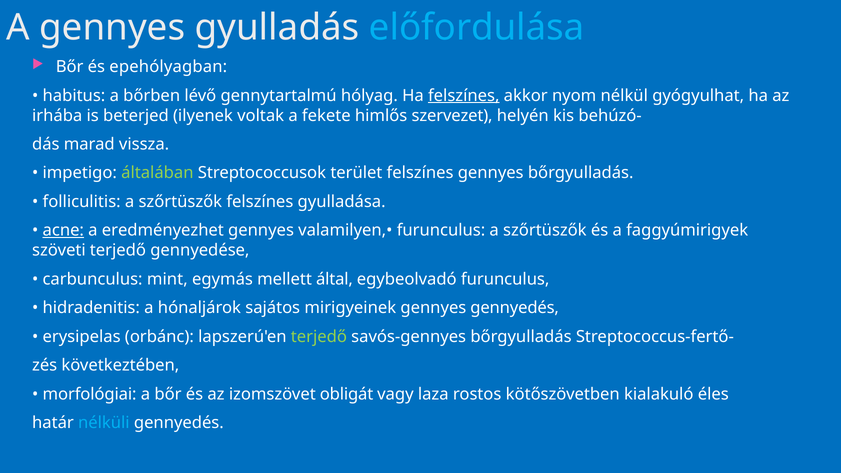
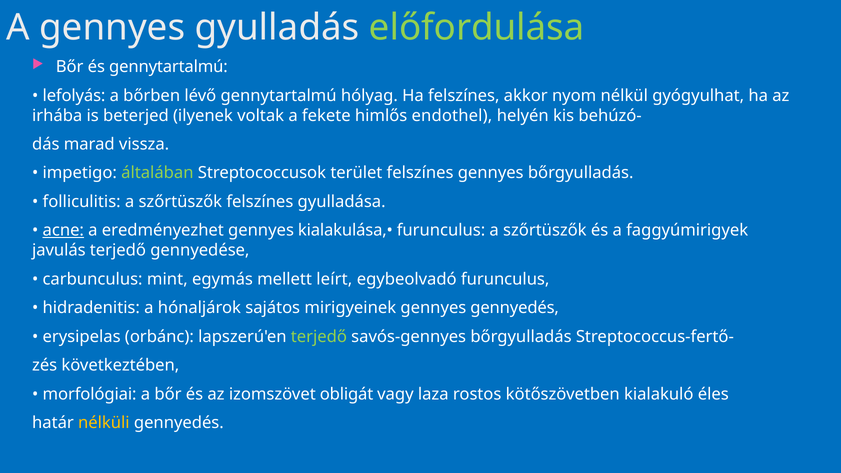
előfordulása colour: light blue -> light green
és epehólyagban: epehólyagban -> gennytartalmú
habitus: habitus -> lefolyás
felszínes at (464, 96) underline: present -> none
szervezet: szervezet -> endothel
valamilyen,•: valamilyen,• -> kialakulása,•
szöveti: szöveti -> javulás
által: által -> leírt
nélküli colour: light blue -> yellow
